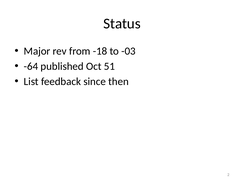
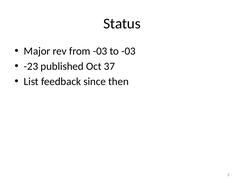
from -18: -18 -> -03
-64: -64 -> -23
51: 51 -> 37
